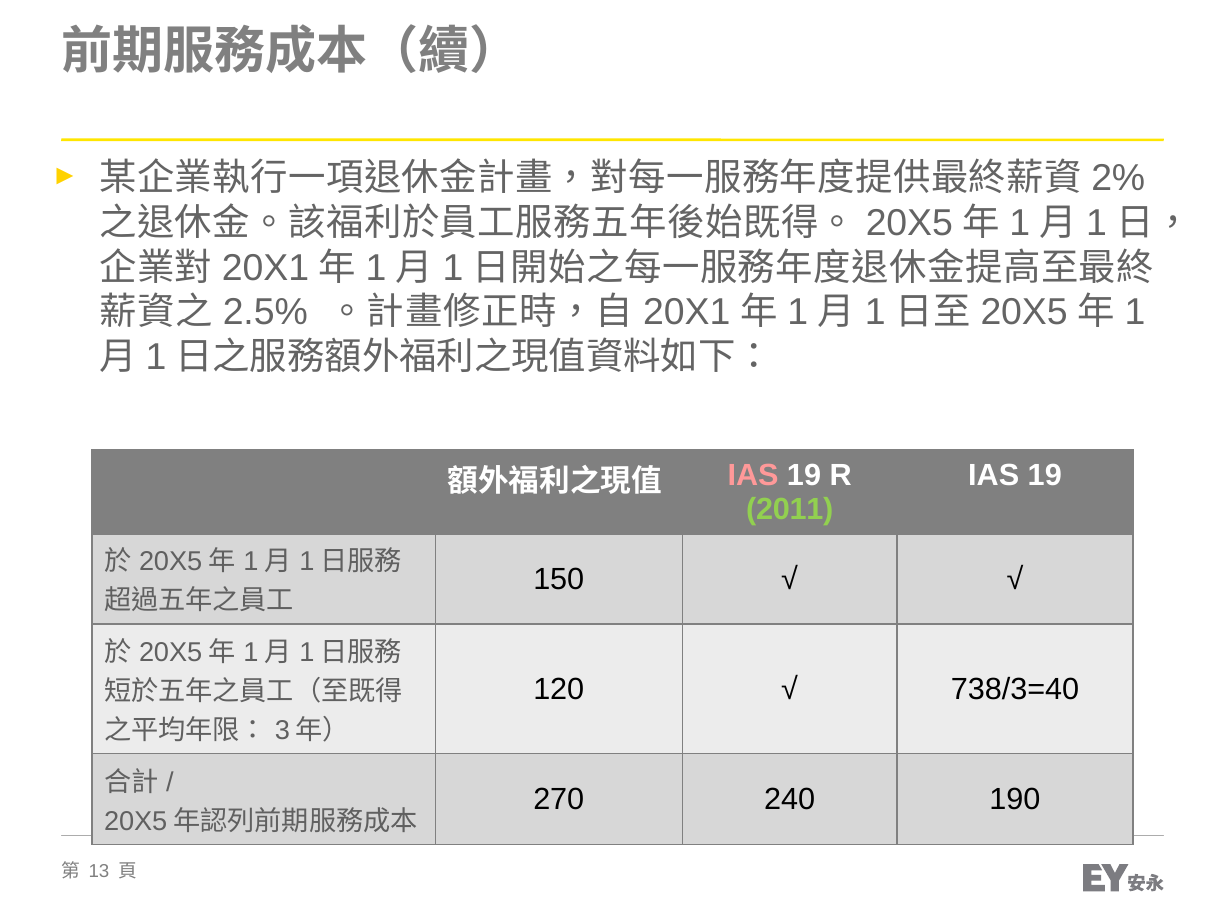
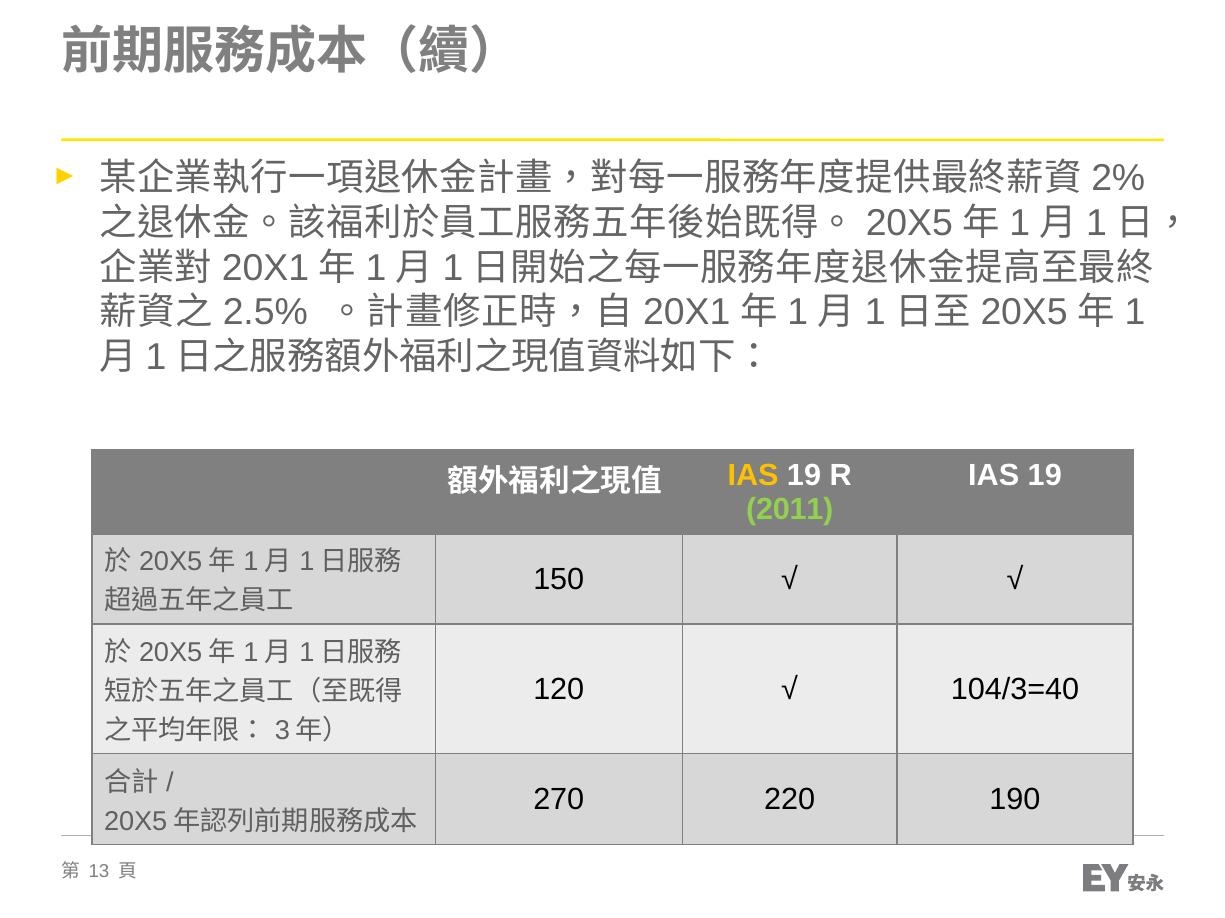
IAS at (753, 475) colour: pink -> yellow
738/3=40: 738/3=40 -> 104/3=40
240: 240 -> 220
